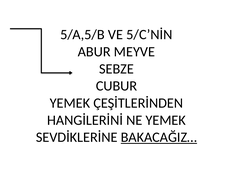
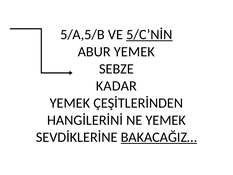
5/C’NİN underline: none -> present
ABUR MEYVE: MEYVE -> YEMEK
CUBUR: CUBUR -> KADAR
